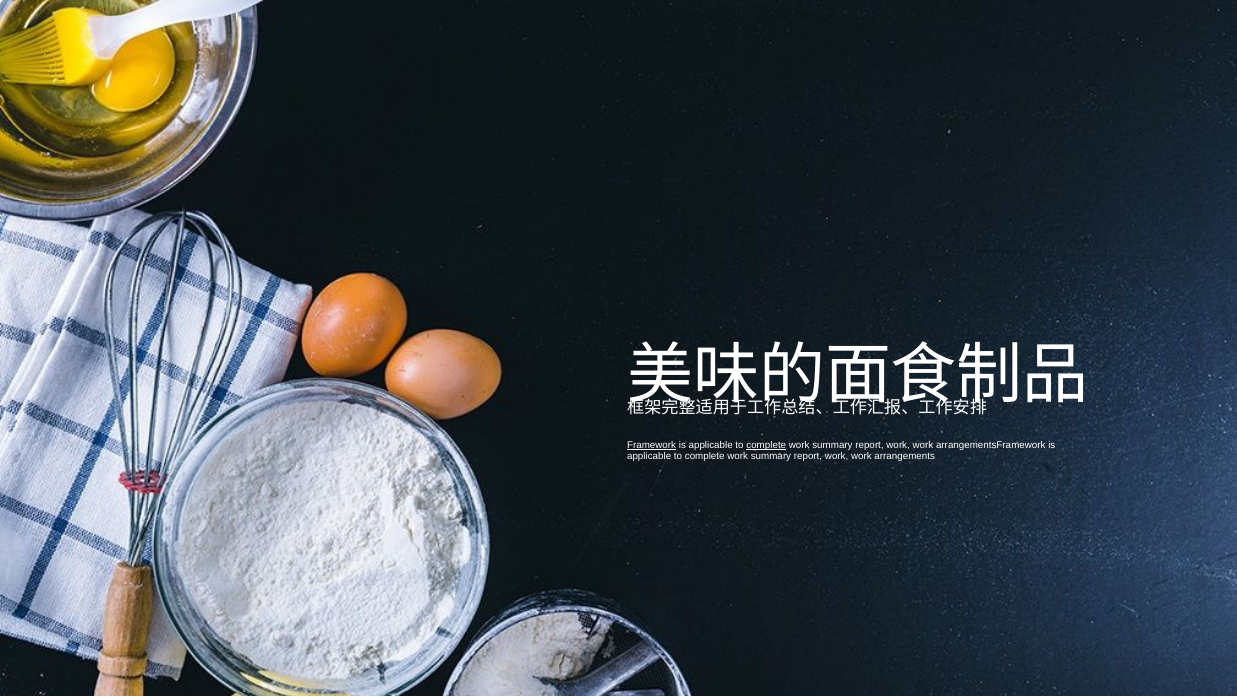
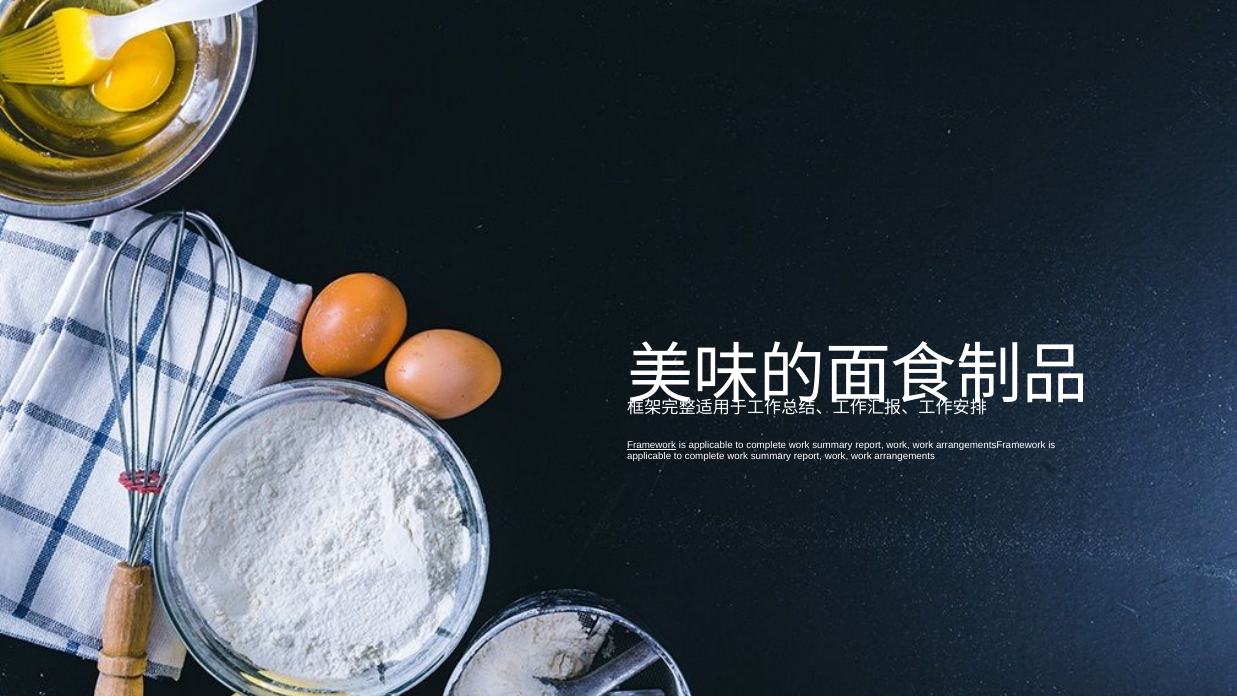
complete at (766, 445) underline: present -> none
